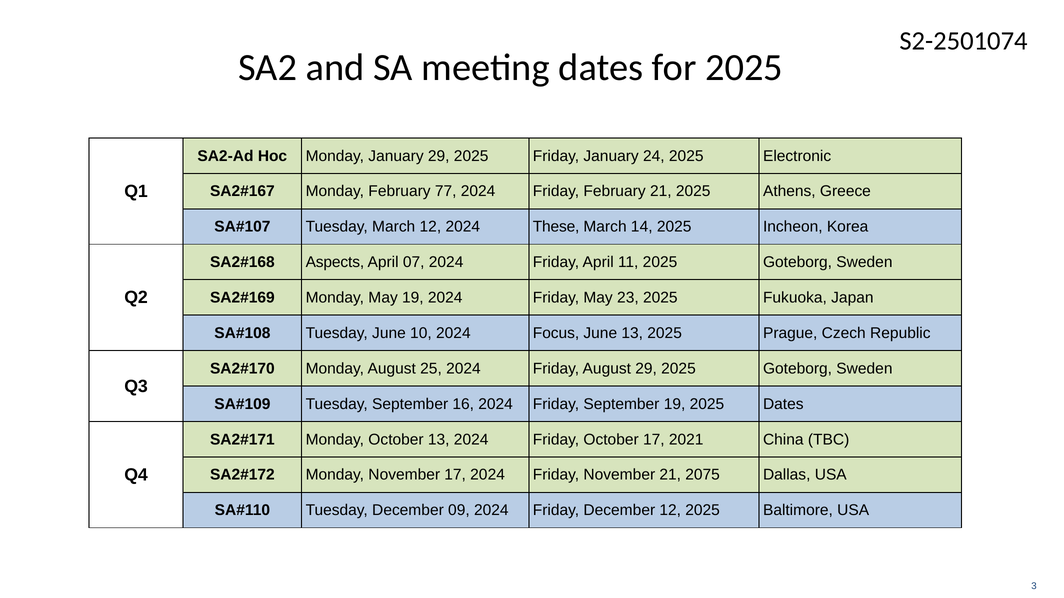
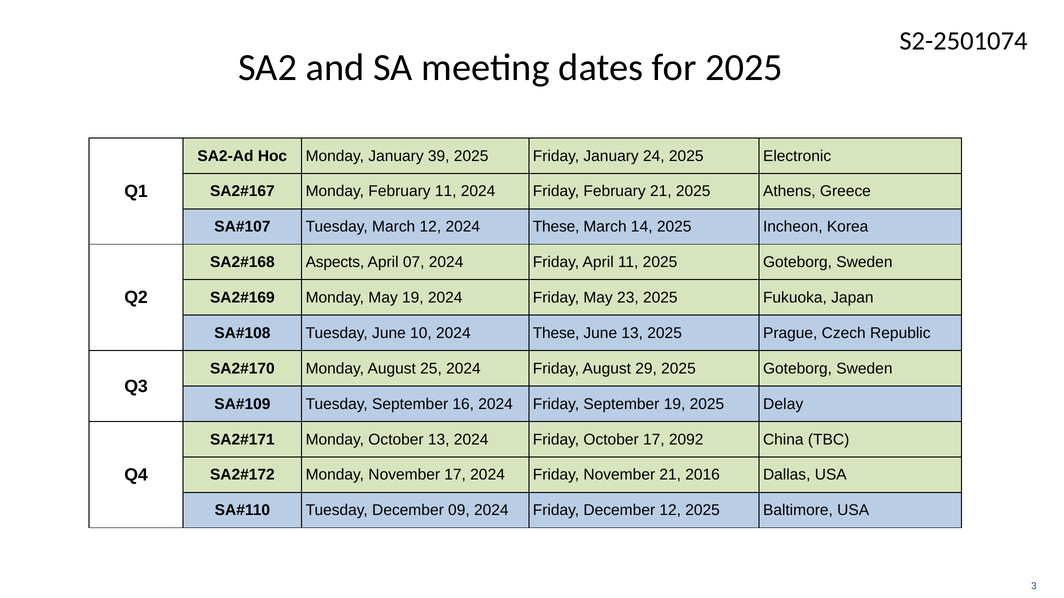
January 29: 29 -> 39
February 77: 77 -> 11
10 2024 Focus: Focus -> These
2025 Dates: Dates -> Delay
2021: 2021 -> 2092
2075: 2075 -> 2016
